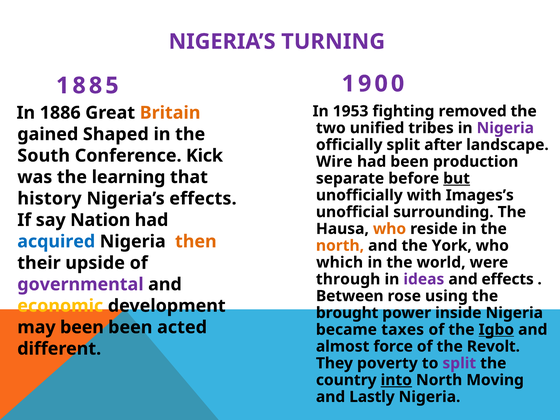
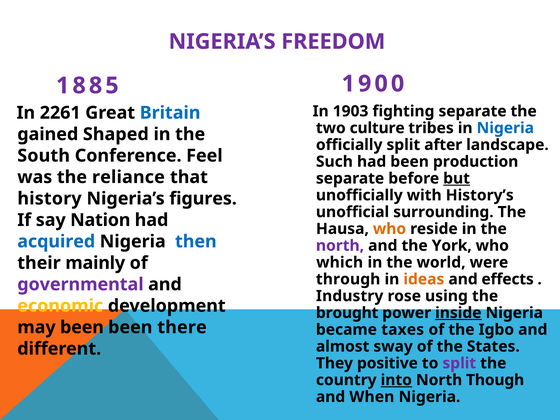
TURNING: TURNING -> FREEDOM
1953: 1953 -> 1903
fighting removed: removed -> separate
1886: 1886 -> 2261
Britain colour: orange -> blue
unified: unified -> culture
Nigeria at (505, 128) colour: purple -> blue
Kick: Kick -> Feel
Wire: Wire -> Such
learning: learning -> reliance
Images’s: Images’s -> History’s
Nigeria’s effects: effects -> figures
then colour: orange -> blue
north at (340, 246) colour: orange -> purple
upside: upside -> mainly
ideas colour: purple -> orange
Between: Between -> Industry
inside underline: none -> present
acted: acted -> there
Igbo underline: present -> none
force: force -> sway
Revolt: Revolt -> States
poverty: poverty -> positive
Moving: Moving -> Though
Lastly: Lastly -> When
